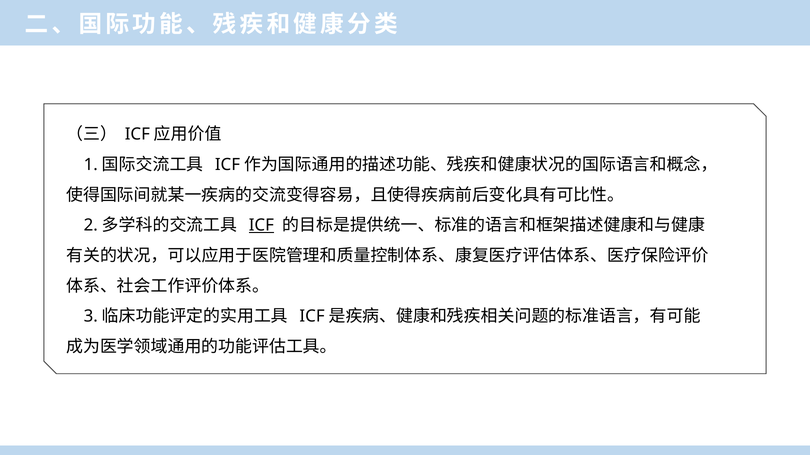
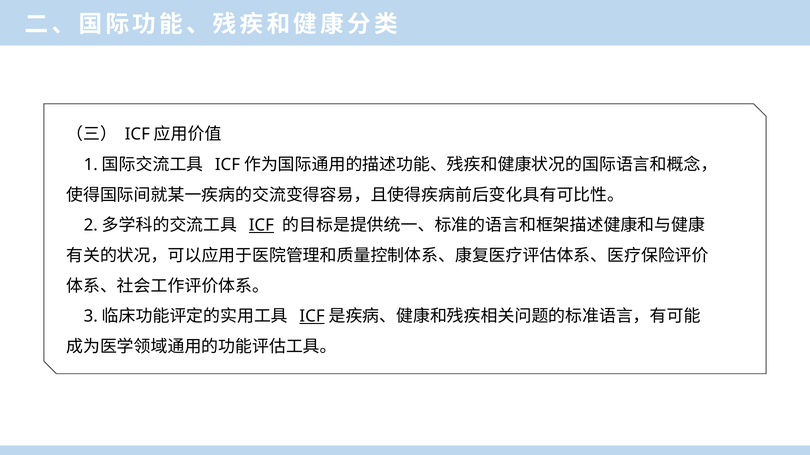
ICF at (312, 317) underline: none -> present
